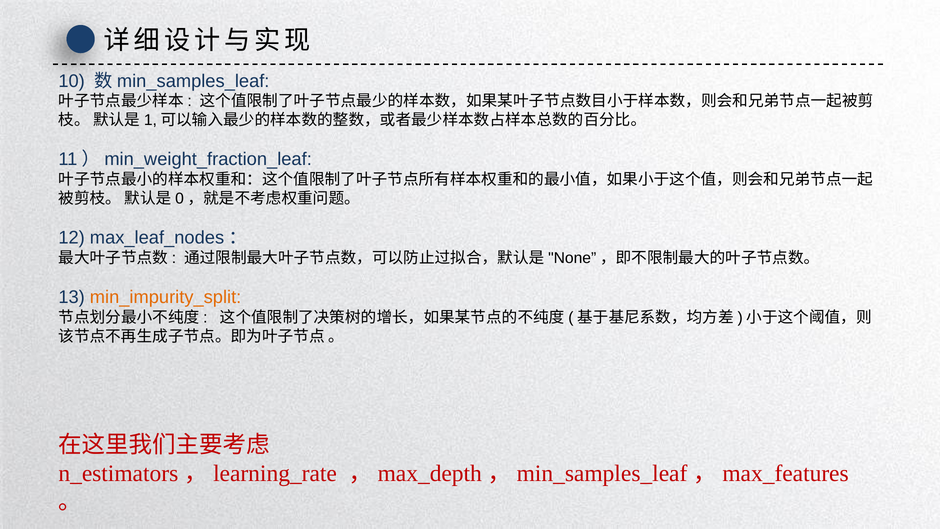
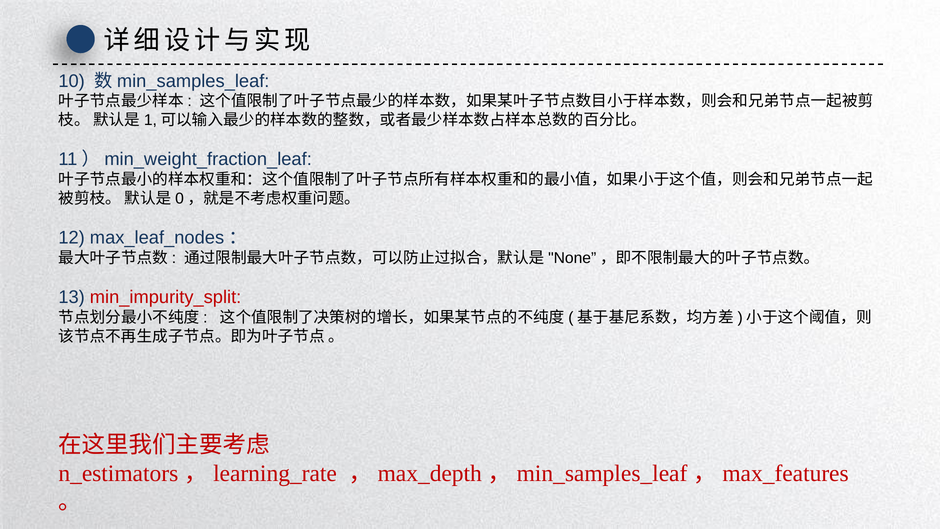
min_impurity_split colour: orange -> red
